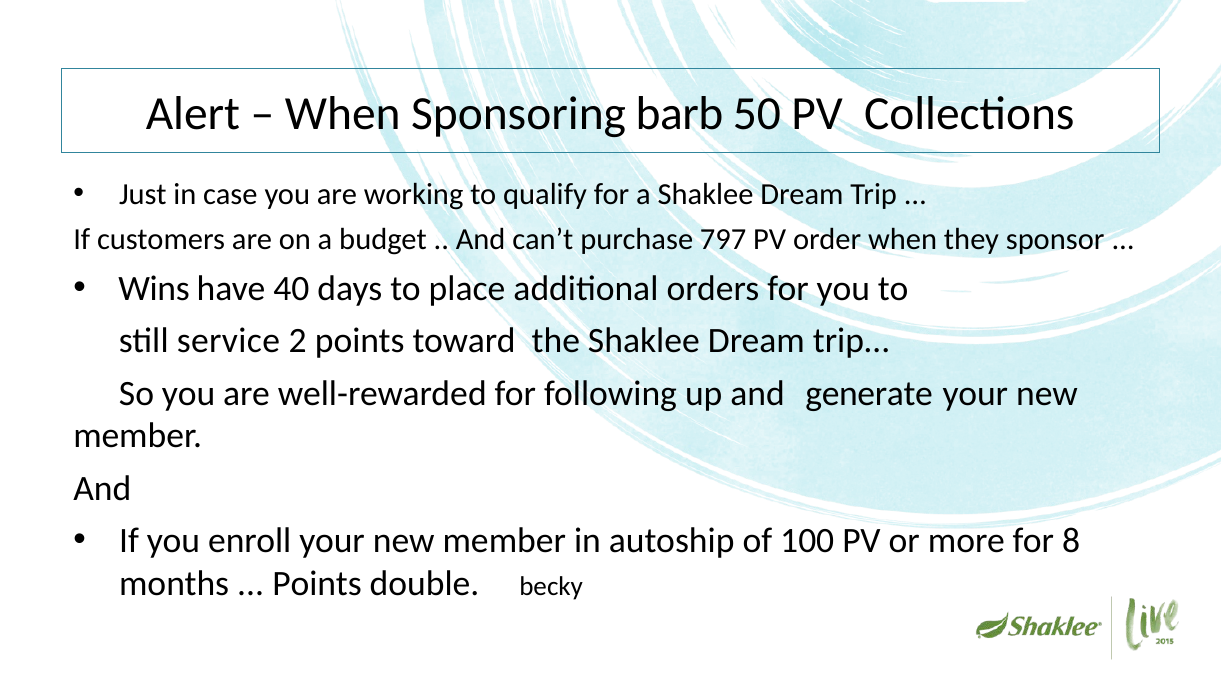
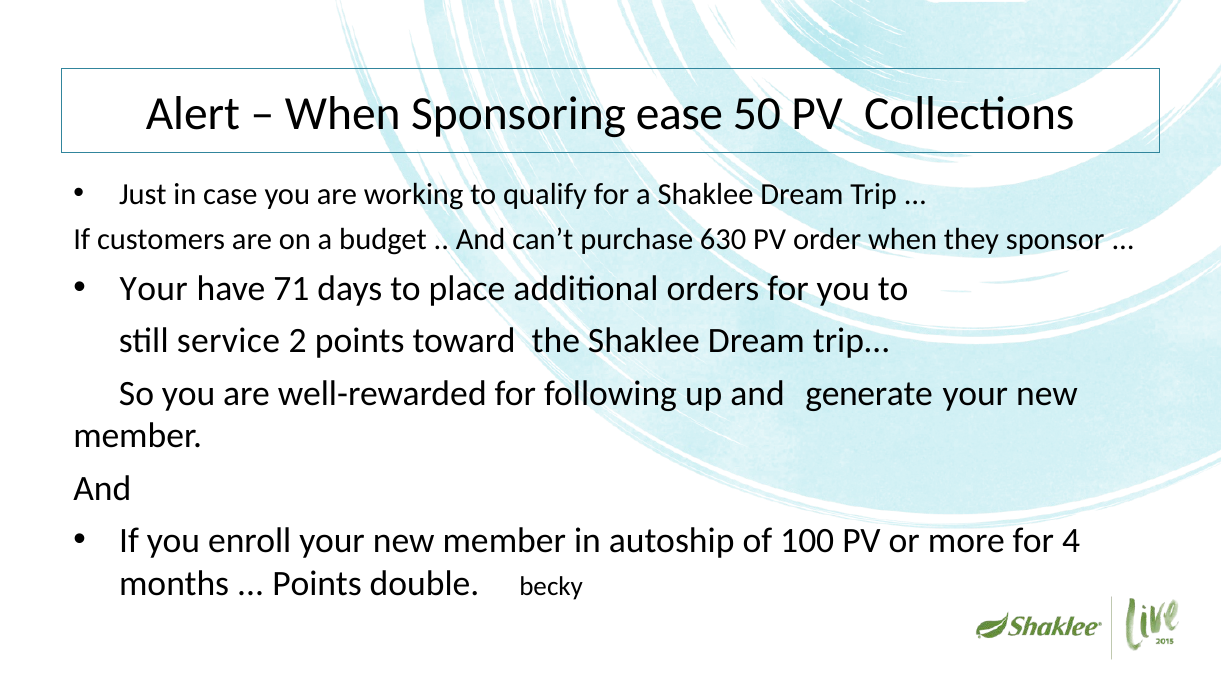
barb: barb -> ease
797: 797 -> 630
Wins at (154, 289): Wins -> Your
40: 40 -> 71
8: 8 -> 4
